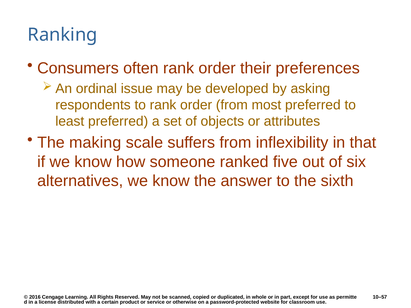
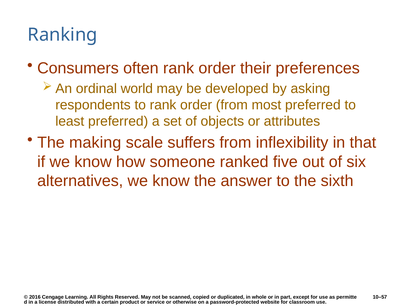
issue: issue -> world
